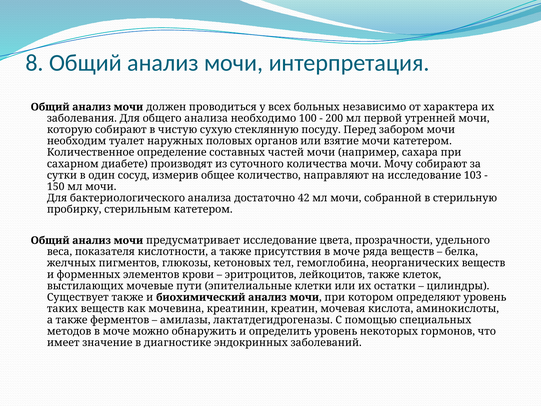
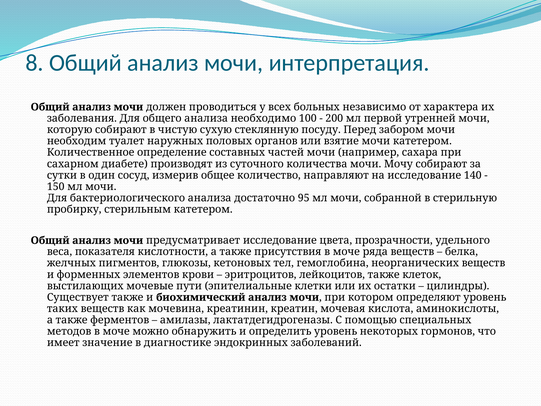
103: 103 -> 140
42: 42 -> 95
